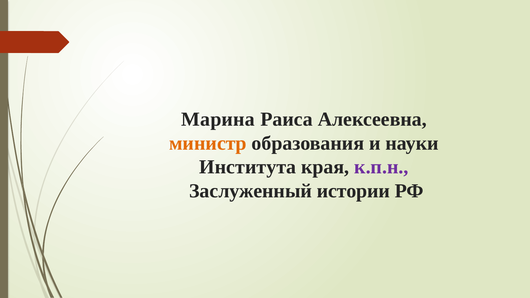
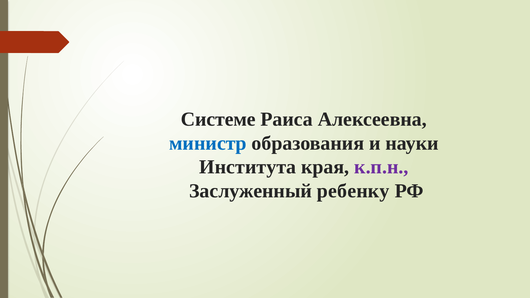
Марина: Марина -> Системе
министр colour: orange -> blue
истории: истории -> ребенку
